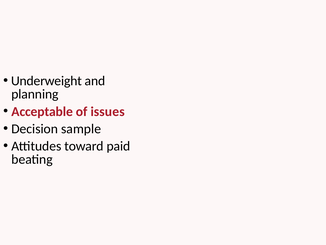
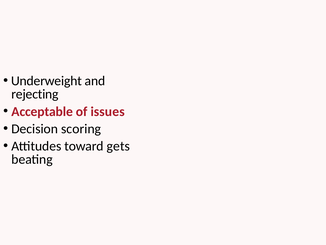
planning: planning -> rejecting
sample: sample -> scoring
paid: paid -> gets
